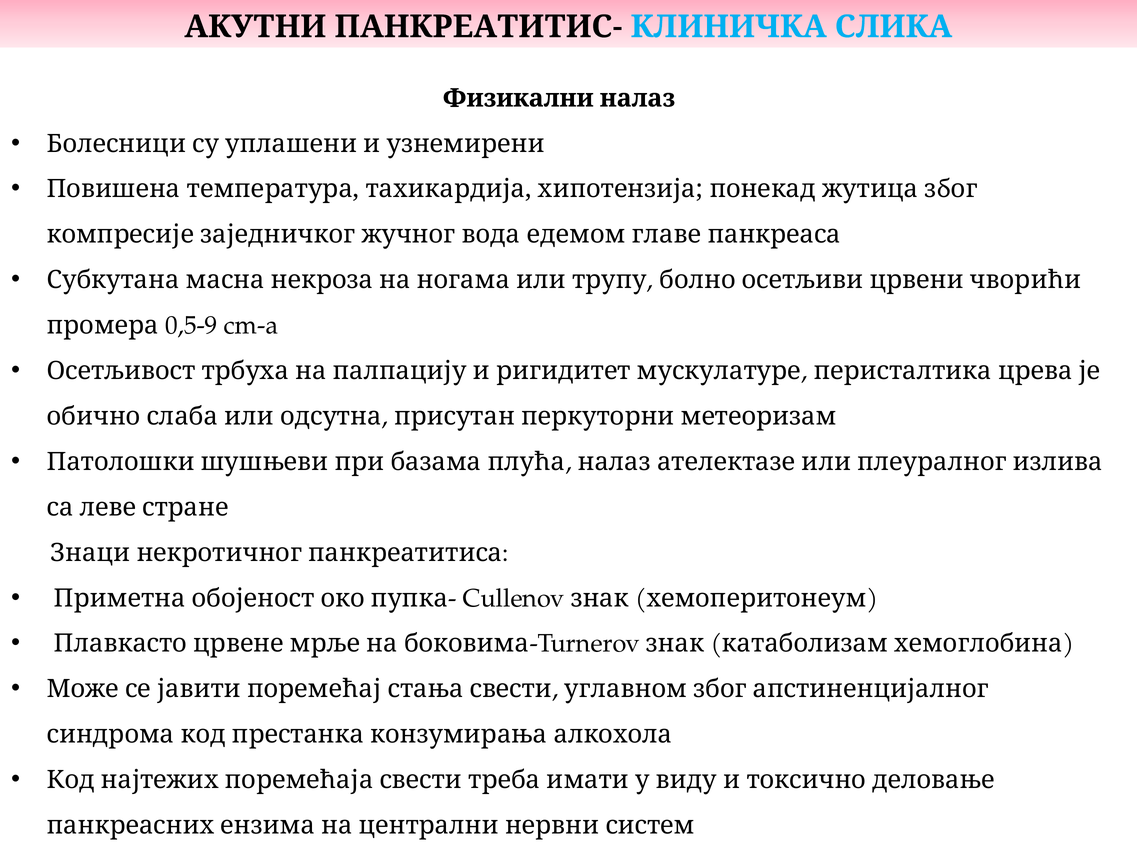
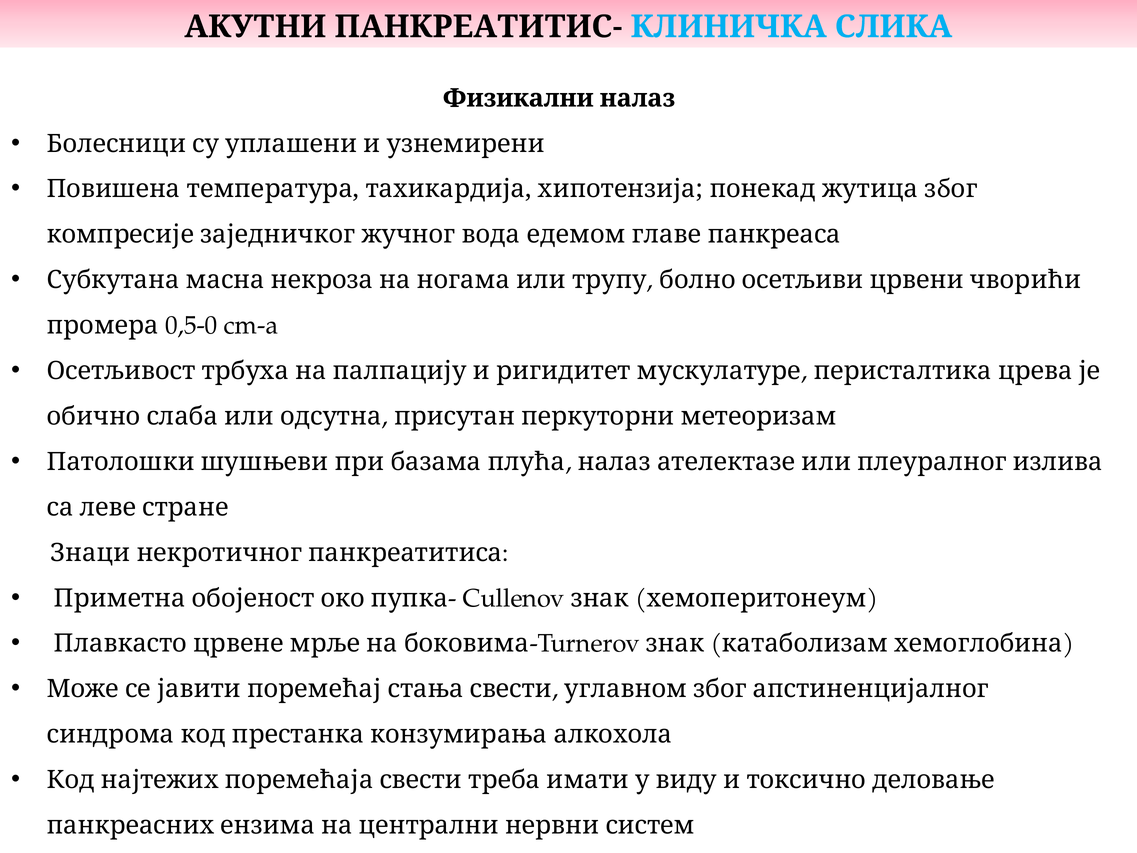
0,5-9: 0,5-9 -> 0,5-0
